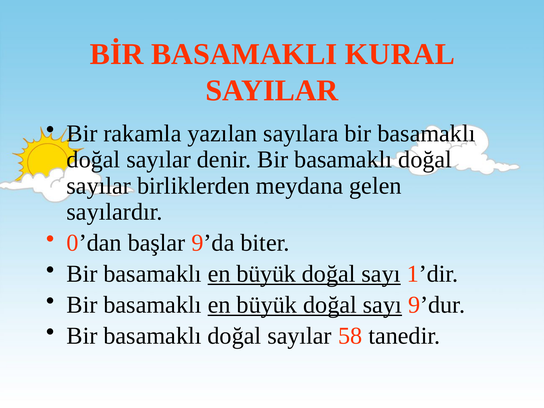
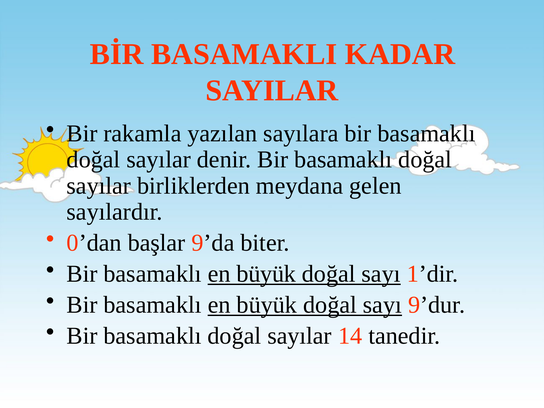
KURAL: KURAL -> KADAR
58: 58 -> 14
